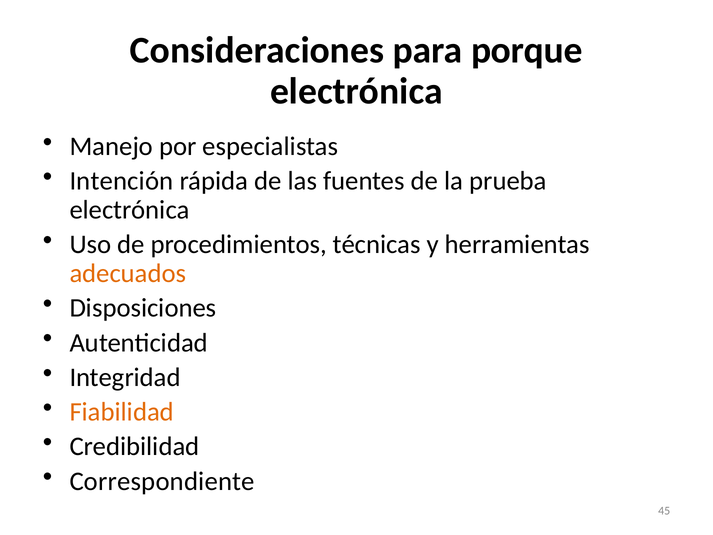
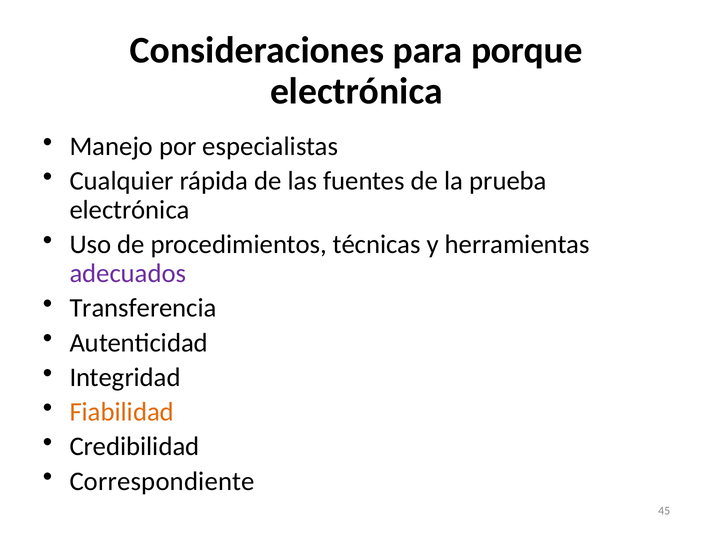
Intención: Intención -> Cualquier
adecuados colour: orange -> purple
Disposiciones: Disposiciones -> Transferencia
